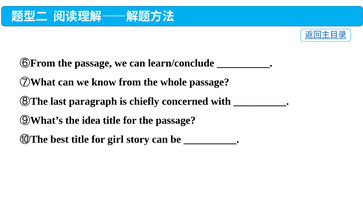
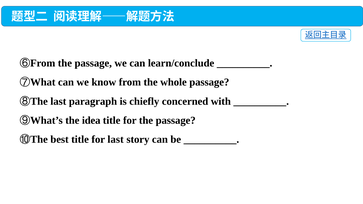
for girl: girl -> last
